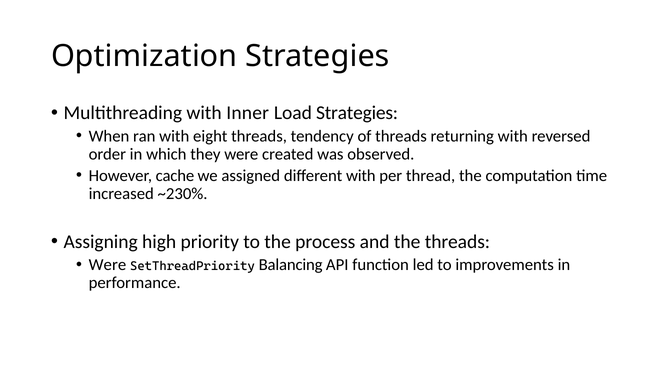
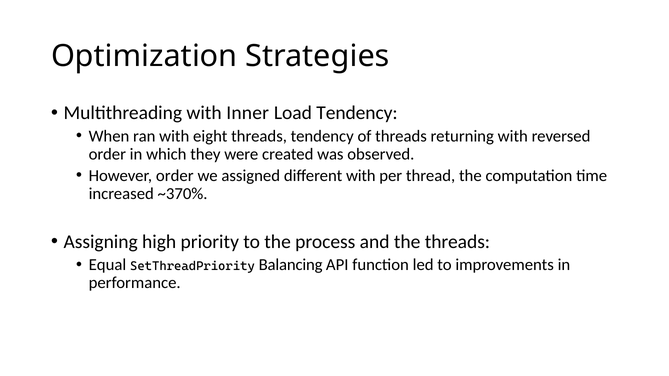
Load Strategies: Strategies -> Tendency
However cache: cache -> order
~230%: ~230% -> ~370%
Were at (107, 265): Were -> Equal
